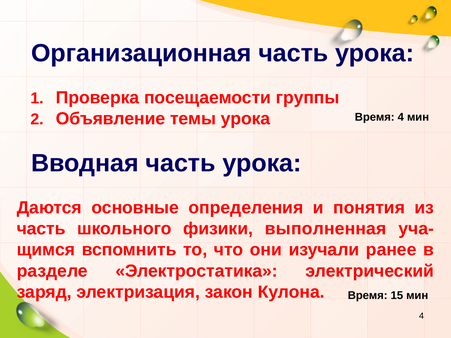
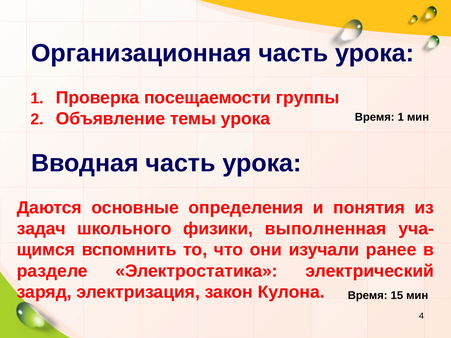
Время 4: 4 -> 1
часть at (41, 229): часть -> задач
